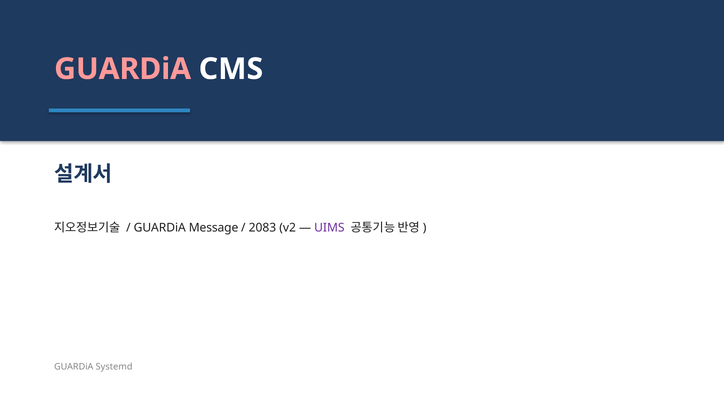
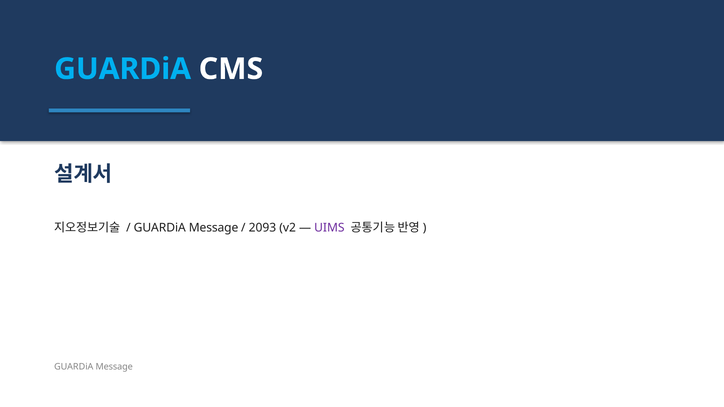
GUARDiA at (123, 69) colour: pink -> light blue
2083: 2083 -> 2093
Systemd at (114, 367): Systemd -> Message
